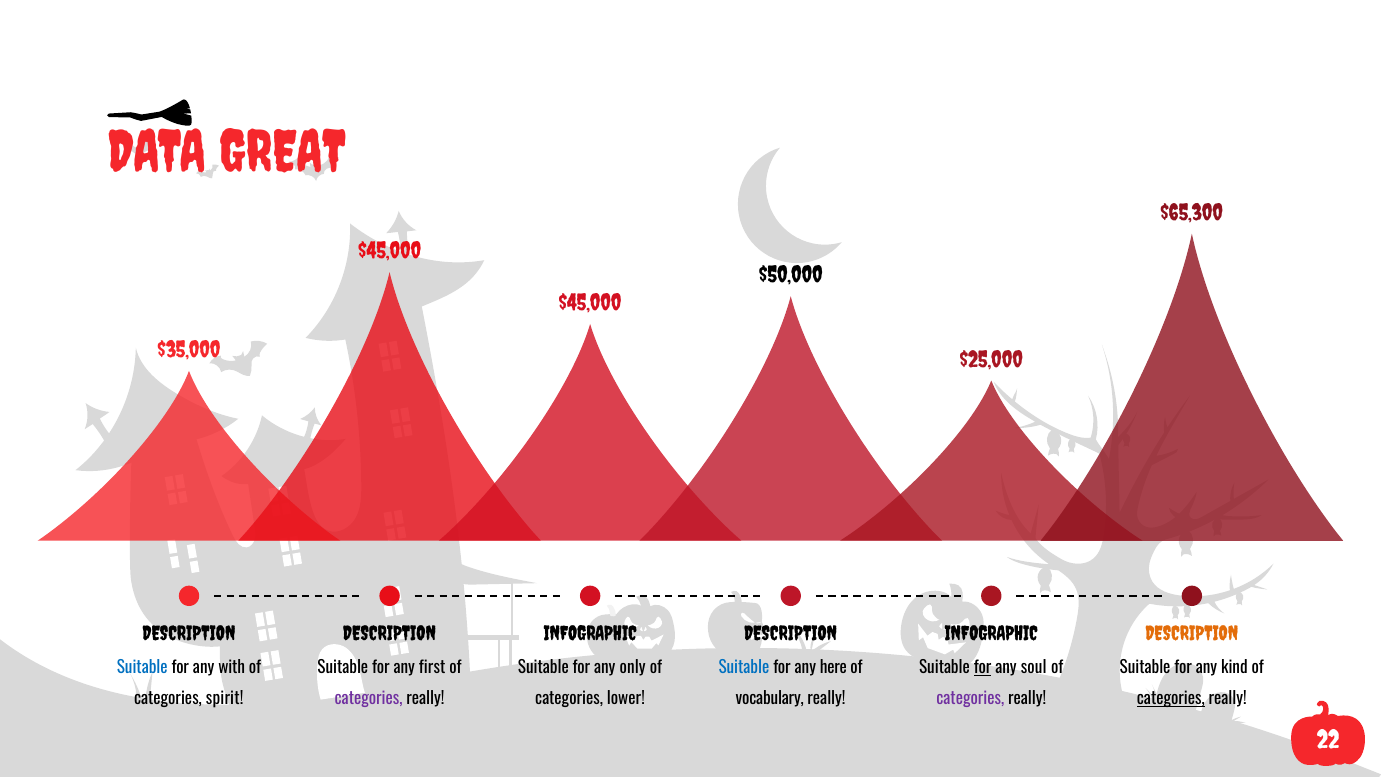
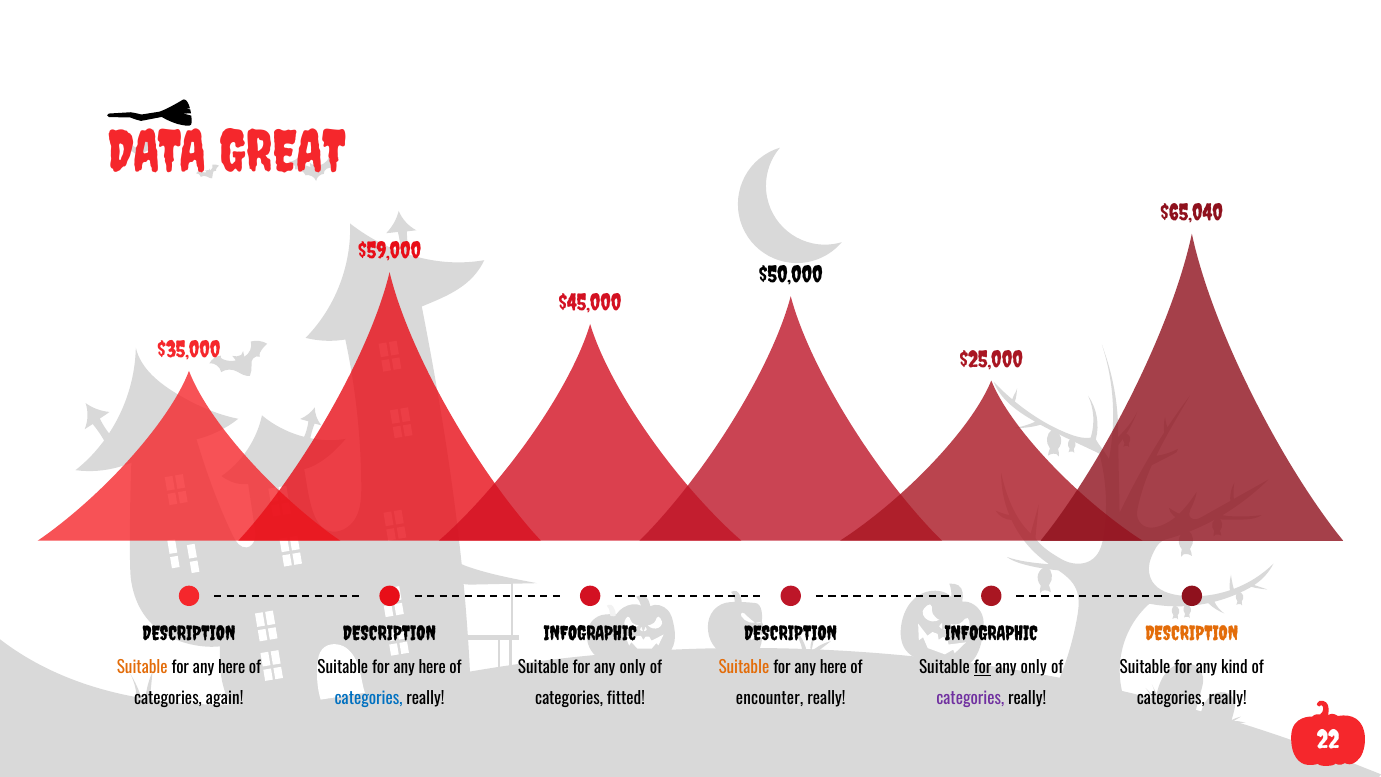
$65,300: $65,300 -> $65,040
$45,000 at (390, 251): $45,000 -> $59,000
Suitable at (142, 668) colour: blue -> orange
with at (232, 668): with -> here
first at (432, 668): first -> here
Suitable at (744, 668) colour: blue -> orange
soul at (1034, 668): soul -> only
spirit: spirit -> again
categories at (369, 699) colour: purple -> blue
lower: lower -> fitted
vocabulary: vocabulary -> encounter
categories at (1171, 699) underline: present -> none
